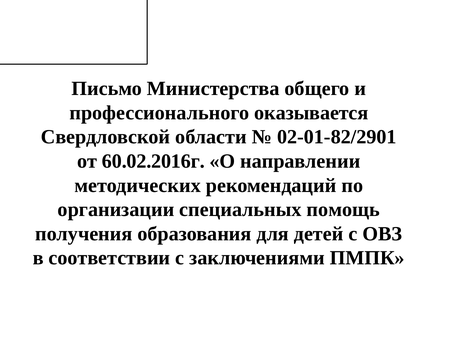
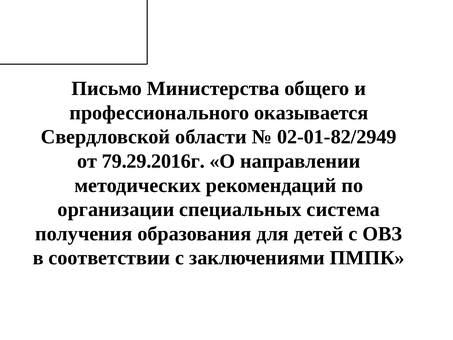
02-01-82/2901: 02-01-82/2901 -> 02-01-82/2949
60.02.2016г: 60.02.2016г -> 79.29.2016г
помощь: помощь -> система
